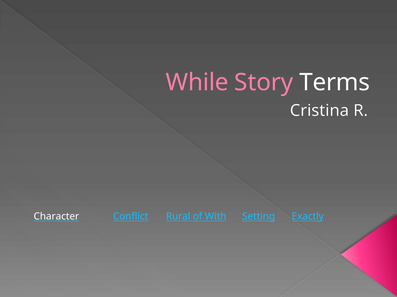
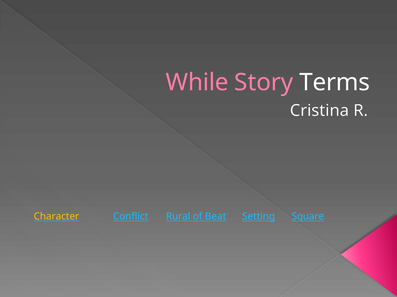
Character colour: white -> yellow
With: With -> Beat
Exactly: Exactly -> Square
